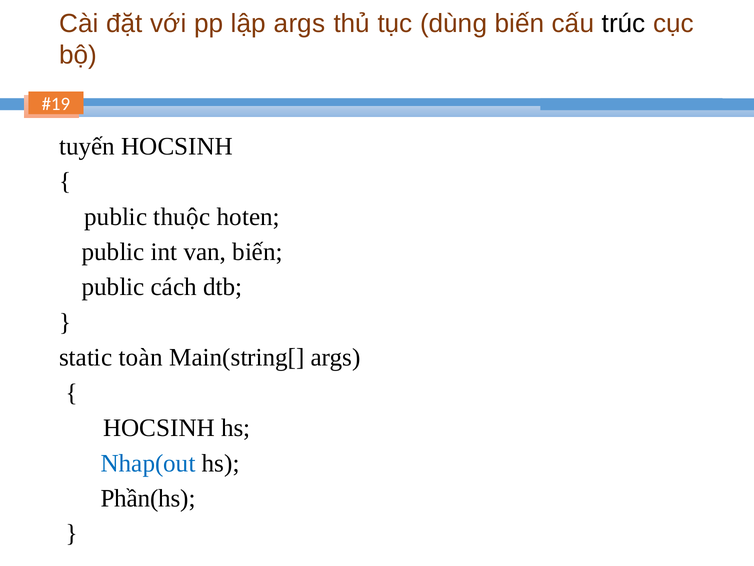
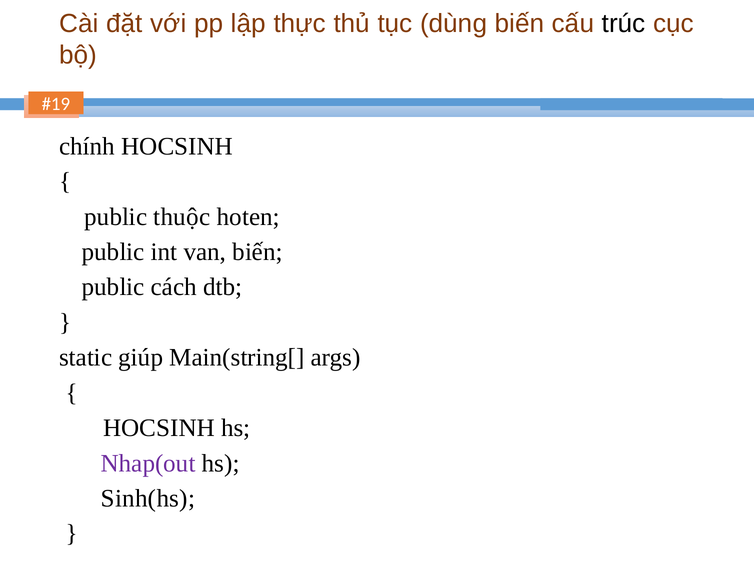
lập args: args -> thực
tuyến: tuyến -> chính
toàn: toàn -> giúp
Nhap(out colour: blue -> purple
Phần(hs: Phần(hs -> Sinh(hs
